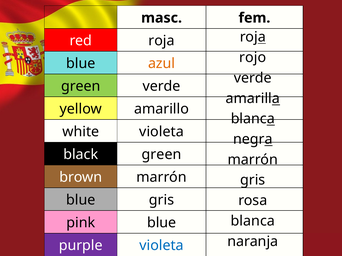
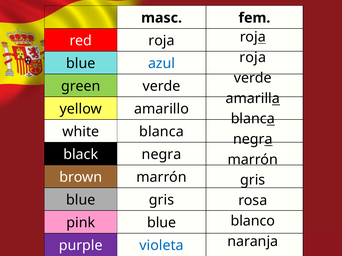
rojo at (253, 58): rojo -> roja
azul colour: orange -> blue
white violeta: violeta -> blanca
black green: green -> negra
blanca at (253, 221): blanca -> blanco
